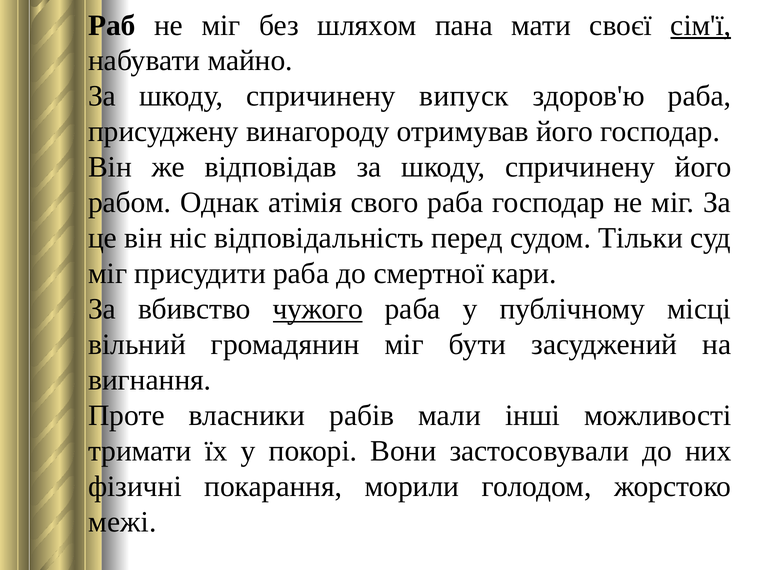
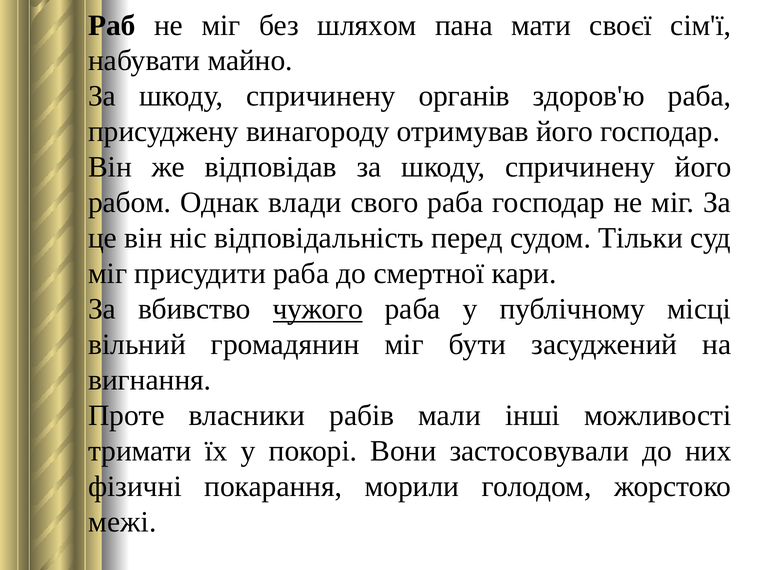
сім'ї underline: present -> none
випуск: випуск -> органів
атімія: атімія -> влади
